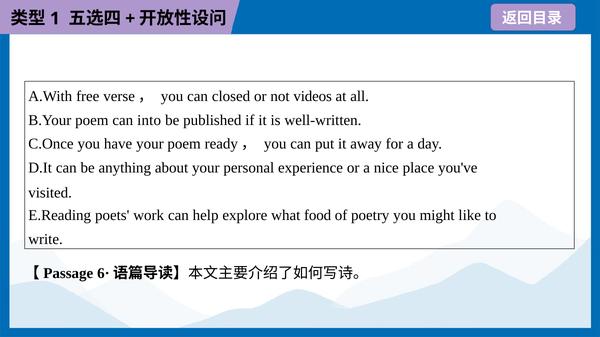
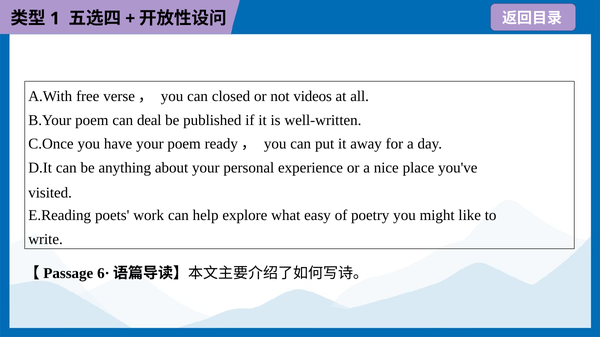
into: into -> deal
food: food -> easy
